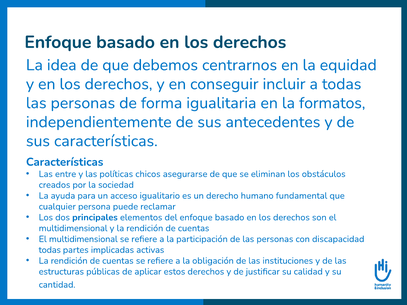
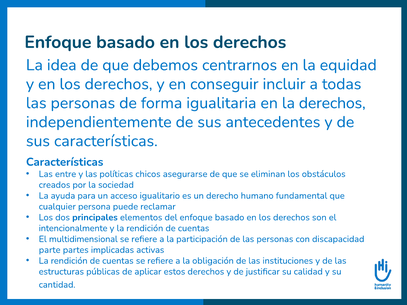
la formatos: formatos -> derechos
multidimensional at (73, 228): multidimensional -> intencionalmente
todas at (50, 250): todas -> parte
